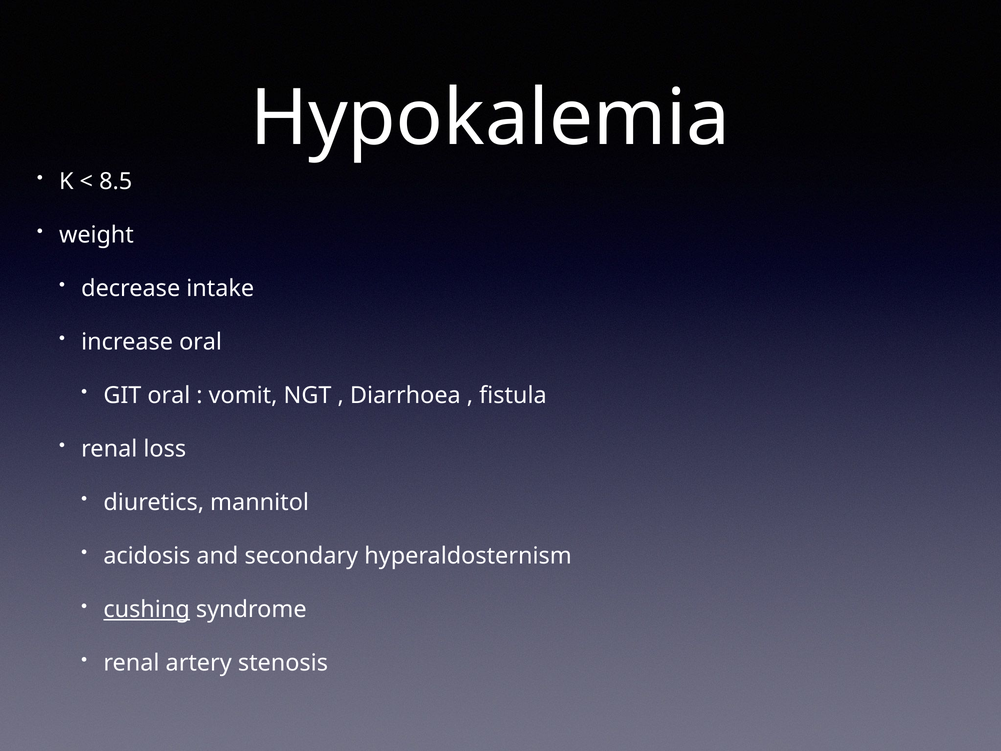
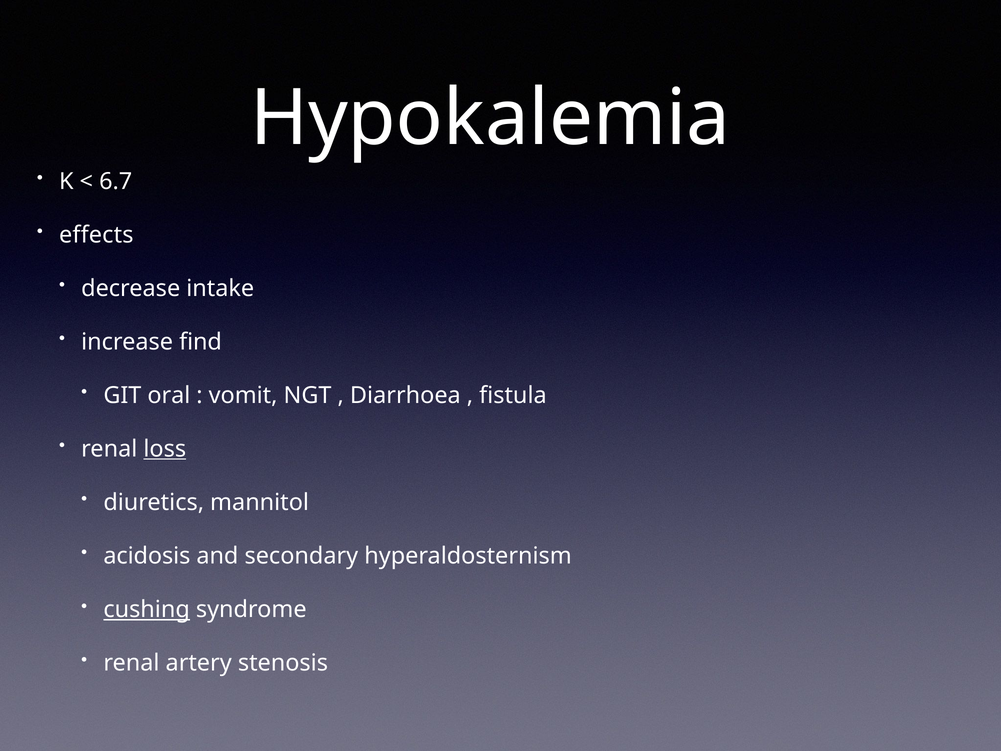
8.5: 8.5 -> 6.7
weight: weight -> effects
increase oral: oral -> find
loss underline: none -> present
